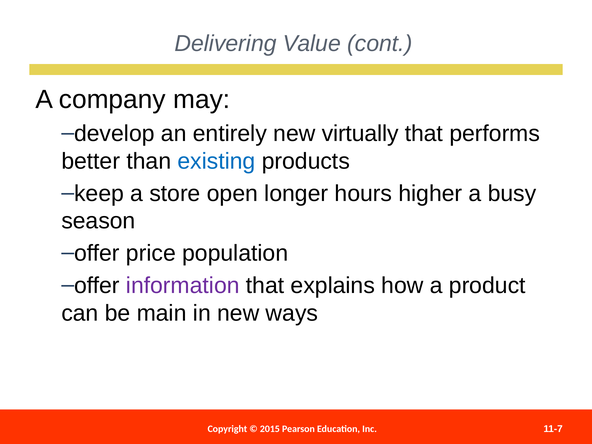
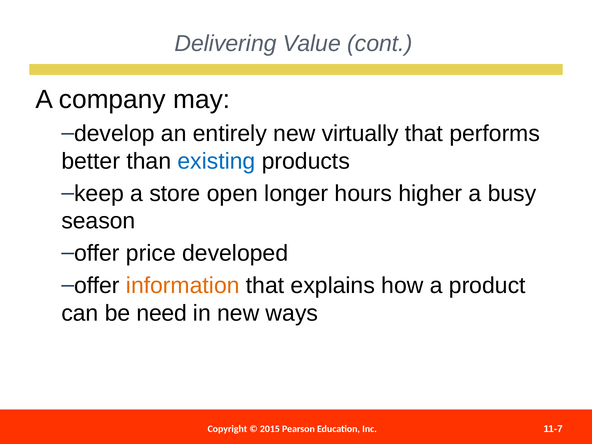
population: population -> developed
information colour: purple -> orange
main: main -> need
